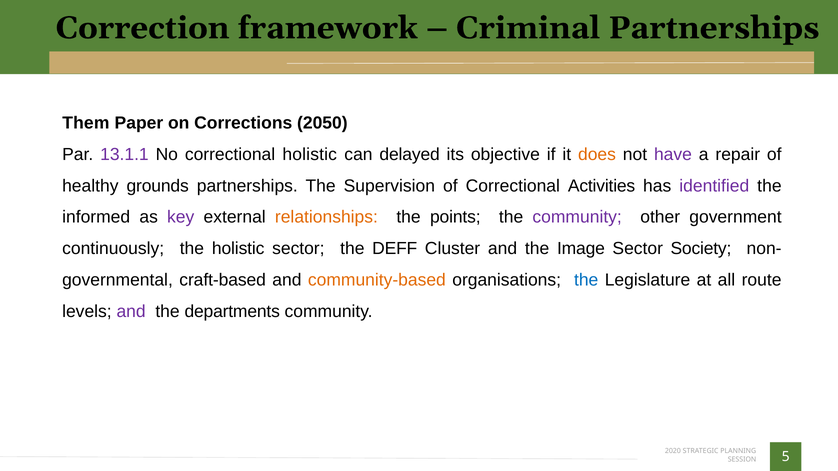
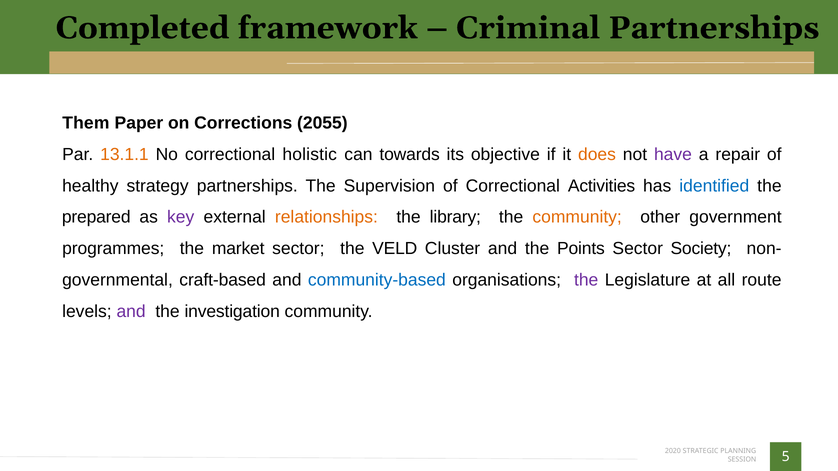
Correction: Correction -> Completed
2050: 2050 -> 2055
13.1.1 colour: purple -> orange
delayed: delayed -> towards
grounds: grounds -> strategy
identified colour: purple -> blue
informed: informed -> prepared
points: points -> library
community at (577, 217) colour: purple -> orange
continuously: continuously -> programmes
the holistic: holistic -> market
DEFF: DEFF -> VELD
Image: Image -> Points
community-based colour: orange -> blue
the at (586, 280) colour: blue -> purple
departments: departments -> investigation
